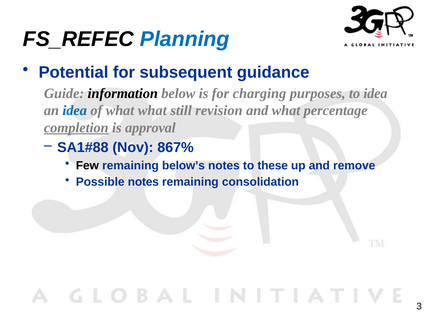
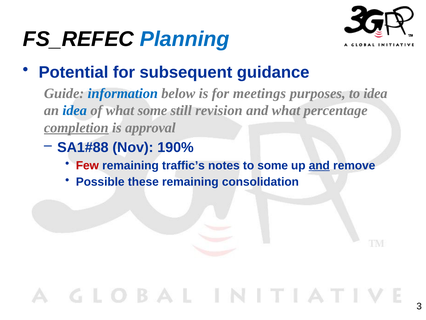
information colour: black -> blue
charging: charging -> meetings
what what: what -> some
867%: 867% -> 190%
Few colour: black -> red
below’s: below’s -> traffic’s
to these: these -> some
and at (319, 165) underline: none -> present
Possible notes: notes -> these
